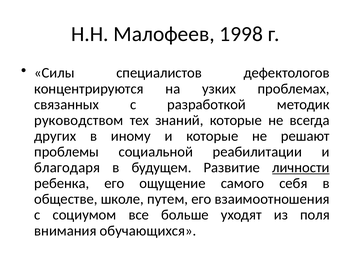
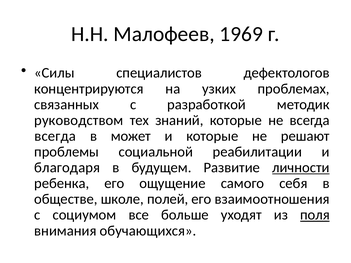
1998: 1998 -> 1969
других at (55, 136): других -> всегда
иному: иному -> может
путем: путем -> полей
поля underline: none -> present
